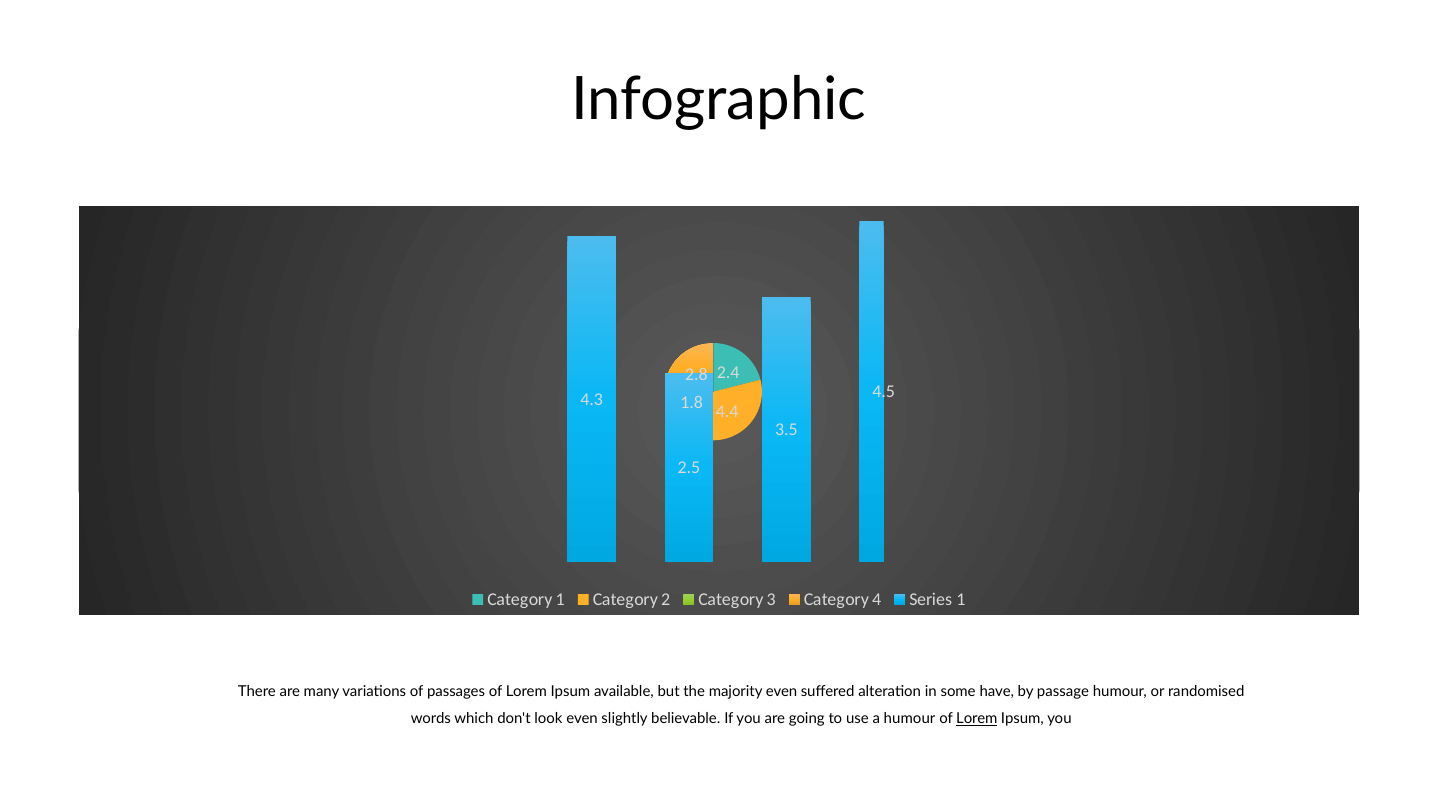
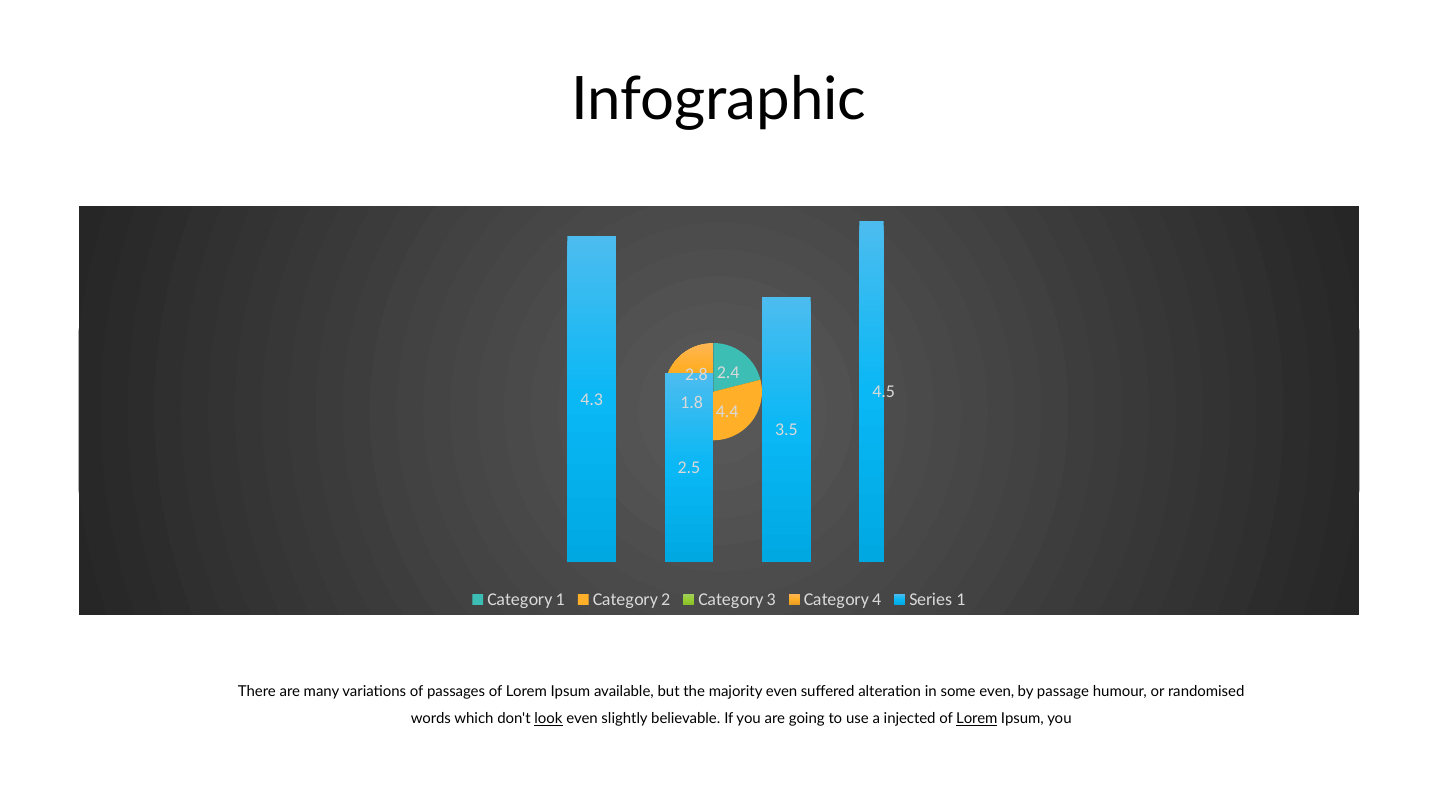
some have: have -> even
look underline: none -> present
a humour: humour -> injected
